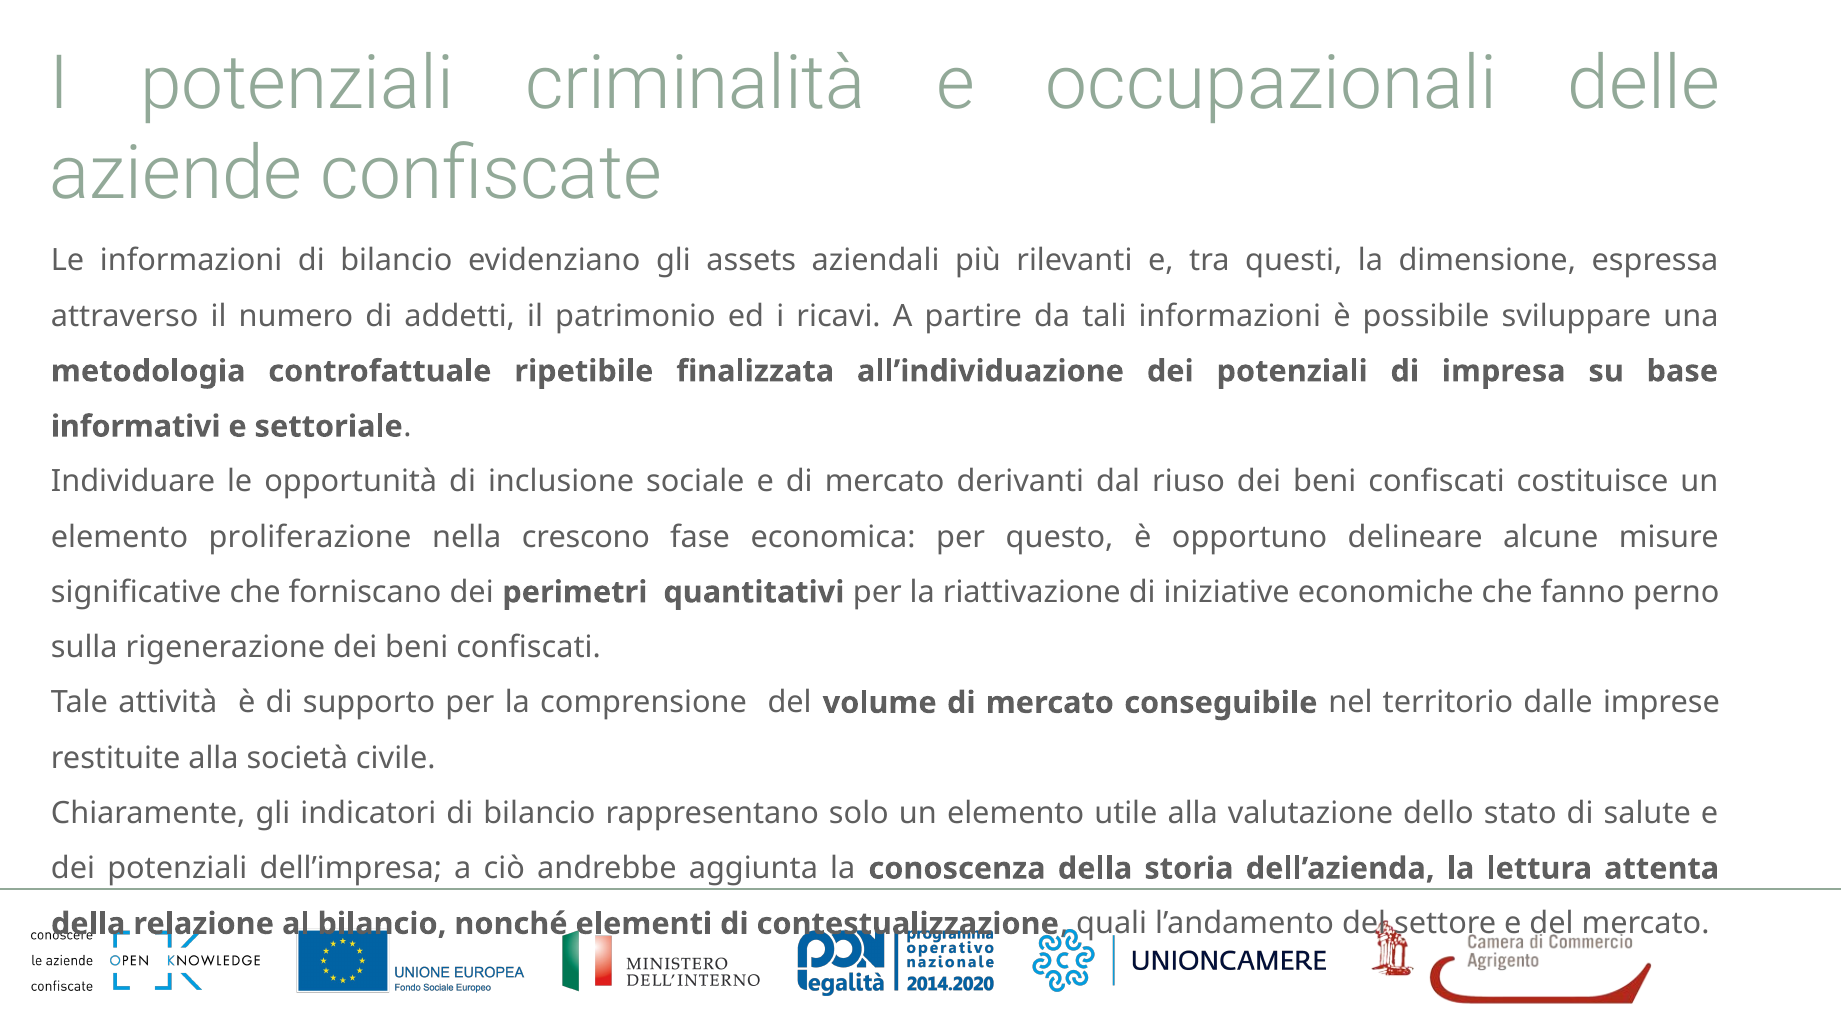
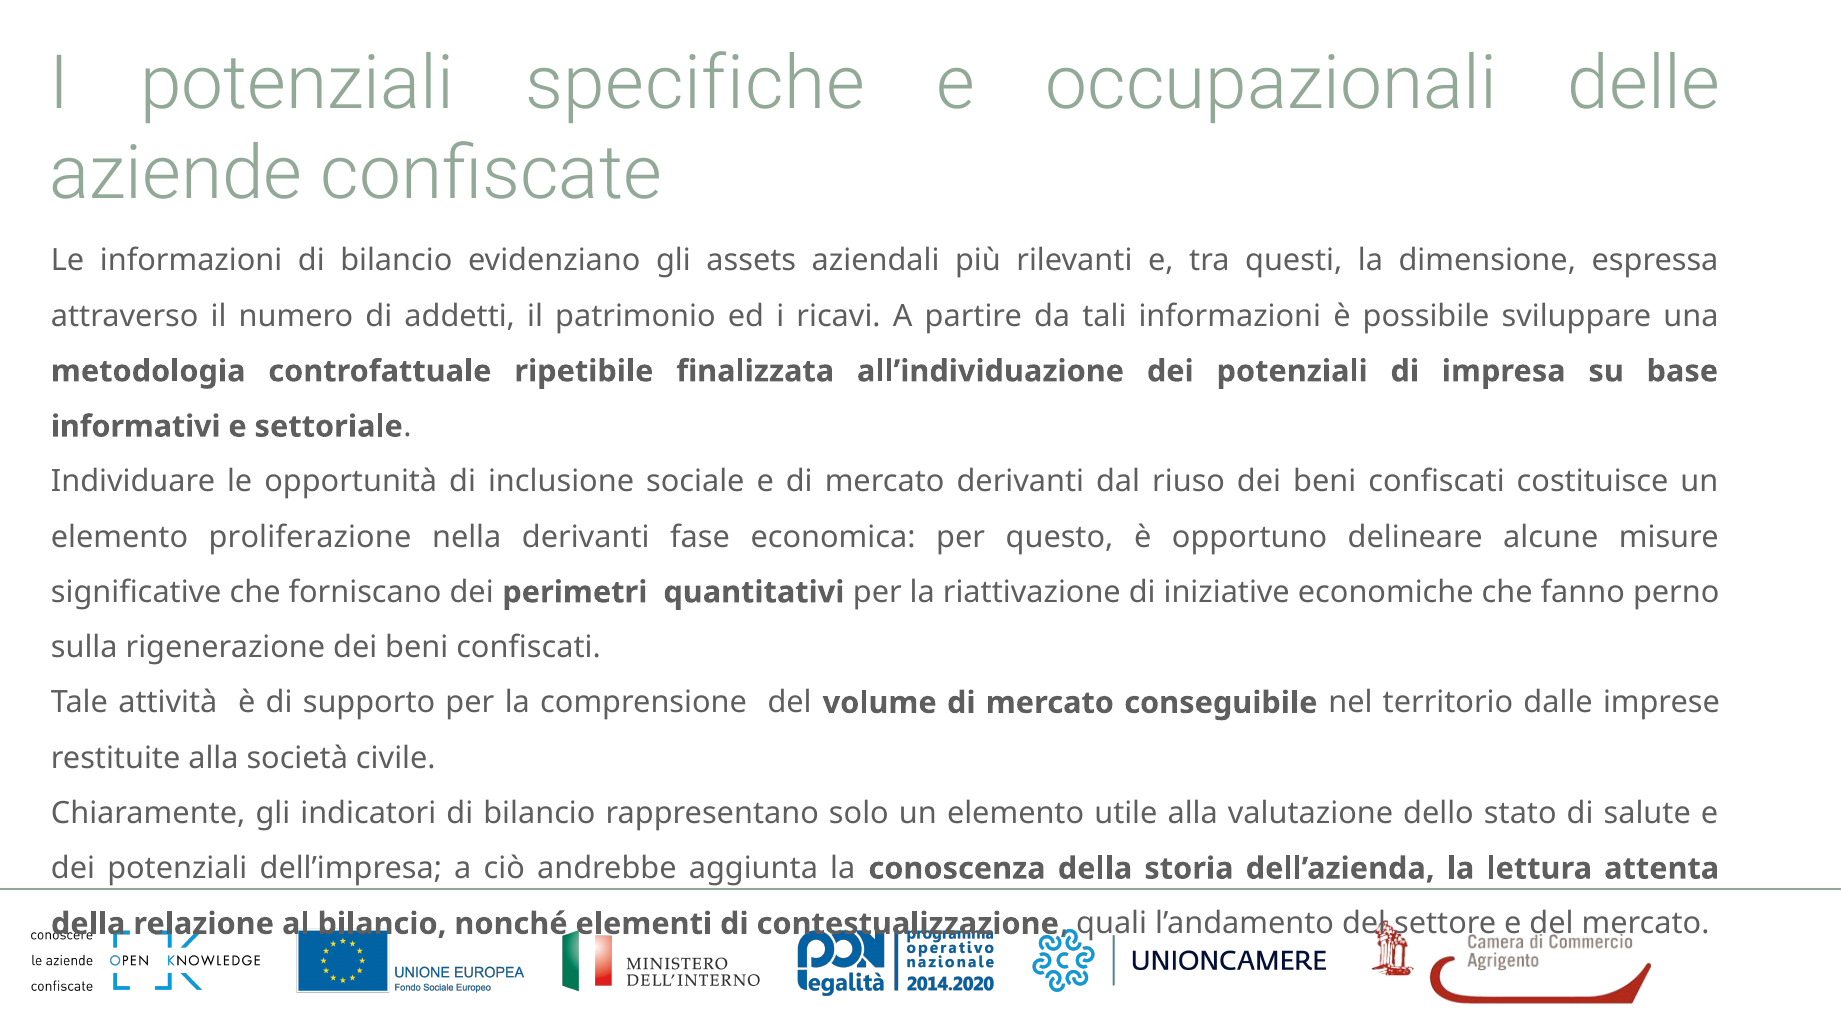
criminalità: criminalità -> specifiche
nella crescono: crescono -> derivanti
